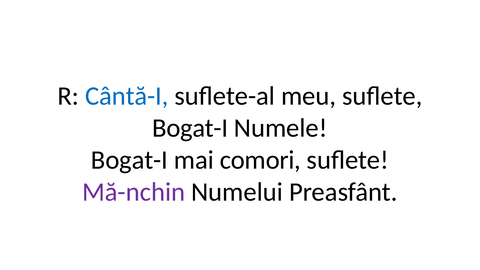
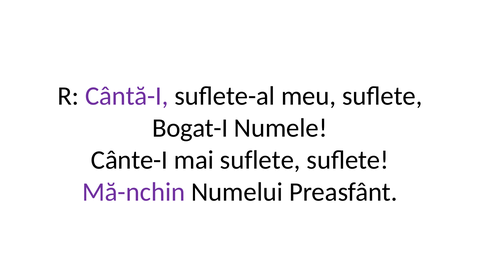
Cântă-I colour: blue -> purple
Bogat-I at (129, 160): Bogat-I -> Cânte-I
mai comori: comori -> suflete
